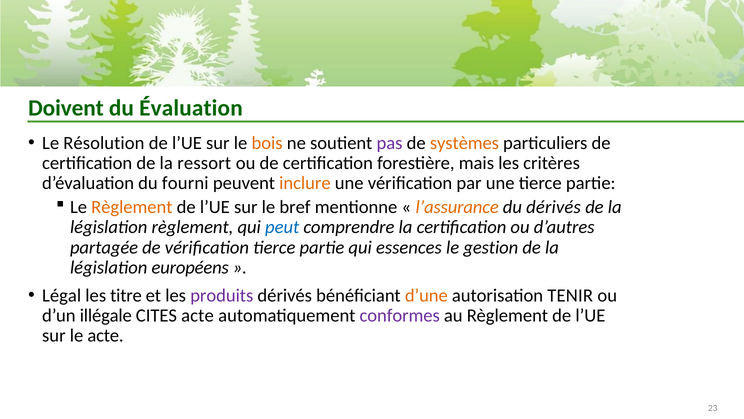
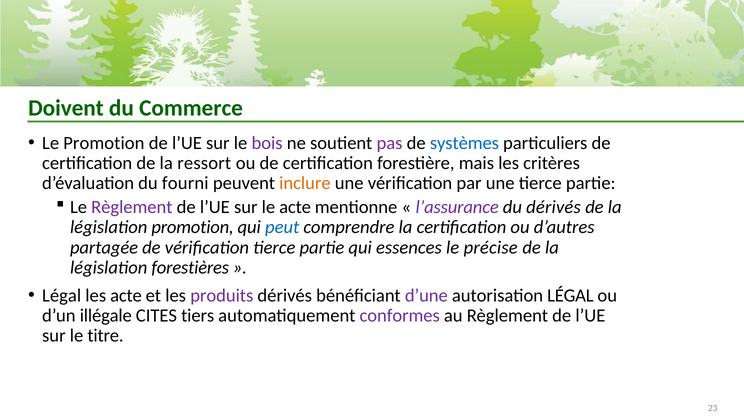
Évaluation: Évaluation -> Commerce
Le Résolution: Résolution -> Promotion
bois colour: orange -> purple
systèmes colour: orange -> blue
Règlement at (132, 207) colour: orange -> purple
le bref: bref -> acte
l’assurance colour: orange -> purple
législation règlement: règlement -> promotion
gestion: gestion -> précise
européens: européens -> forestières
les titre: titre -> acte
d’une colour: orange -> purple
autorisation TENIR: TENIR -> LÉGAL
CITES acte: acte -> tiers
le acte: acte -> titre
